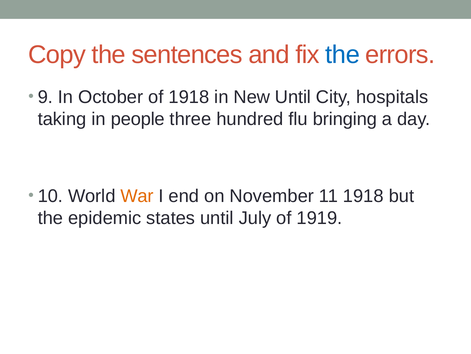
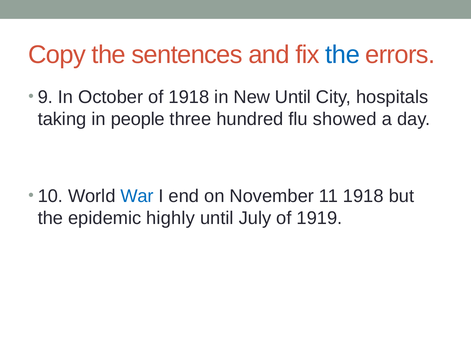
bringing: bringing -> showed
War colour: orange -> blue
states: states -> highly
